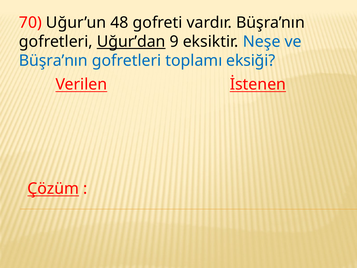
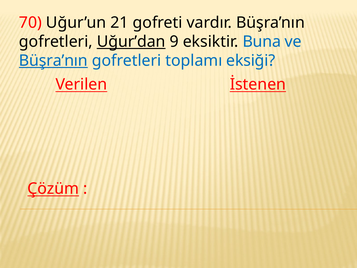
48: 48 -> 21
Neşe: Neşe -> Buna
Büşra’nın at (53, 61) underline: none -> present
